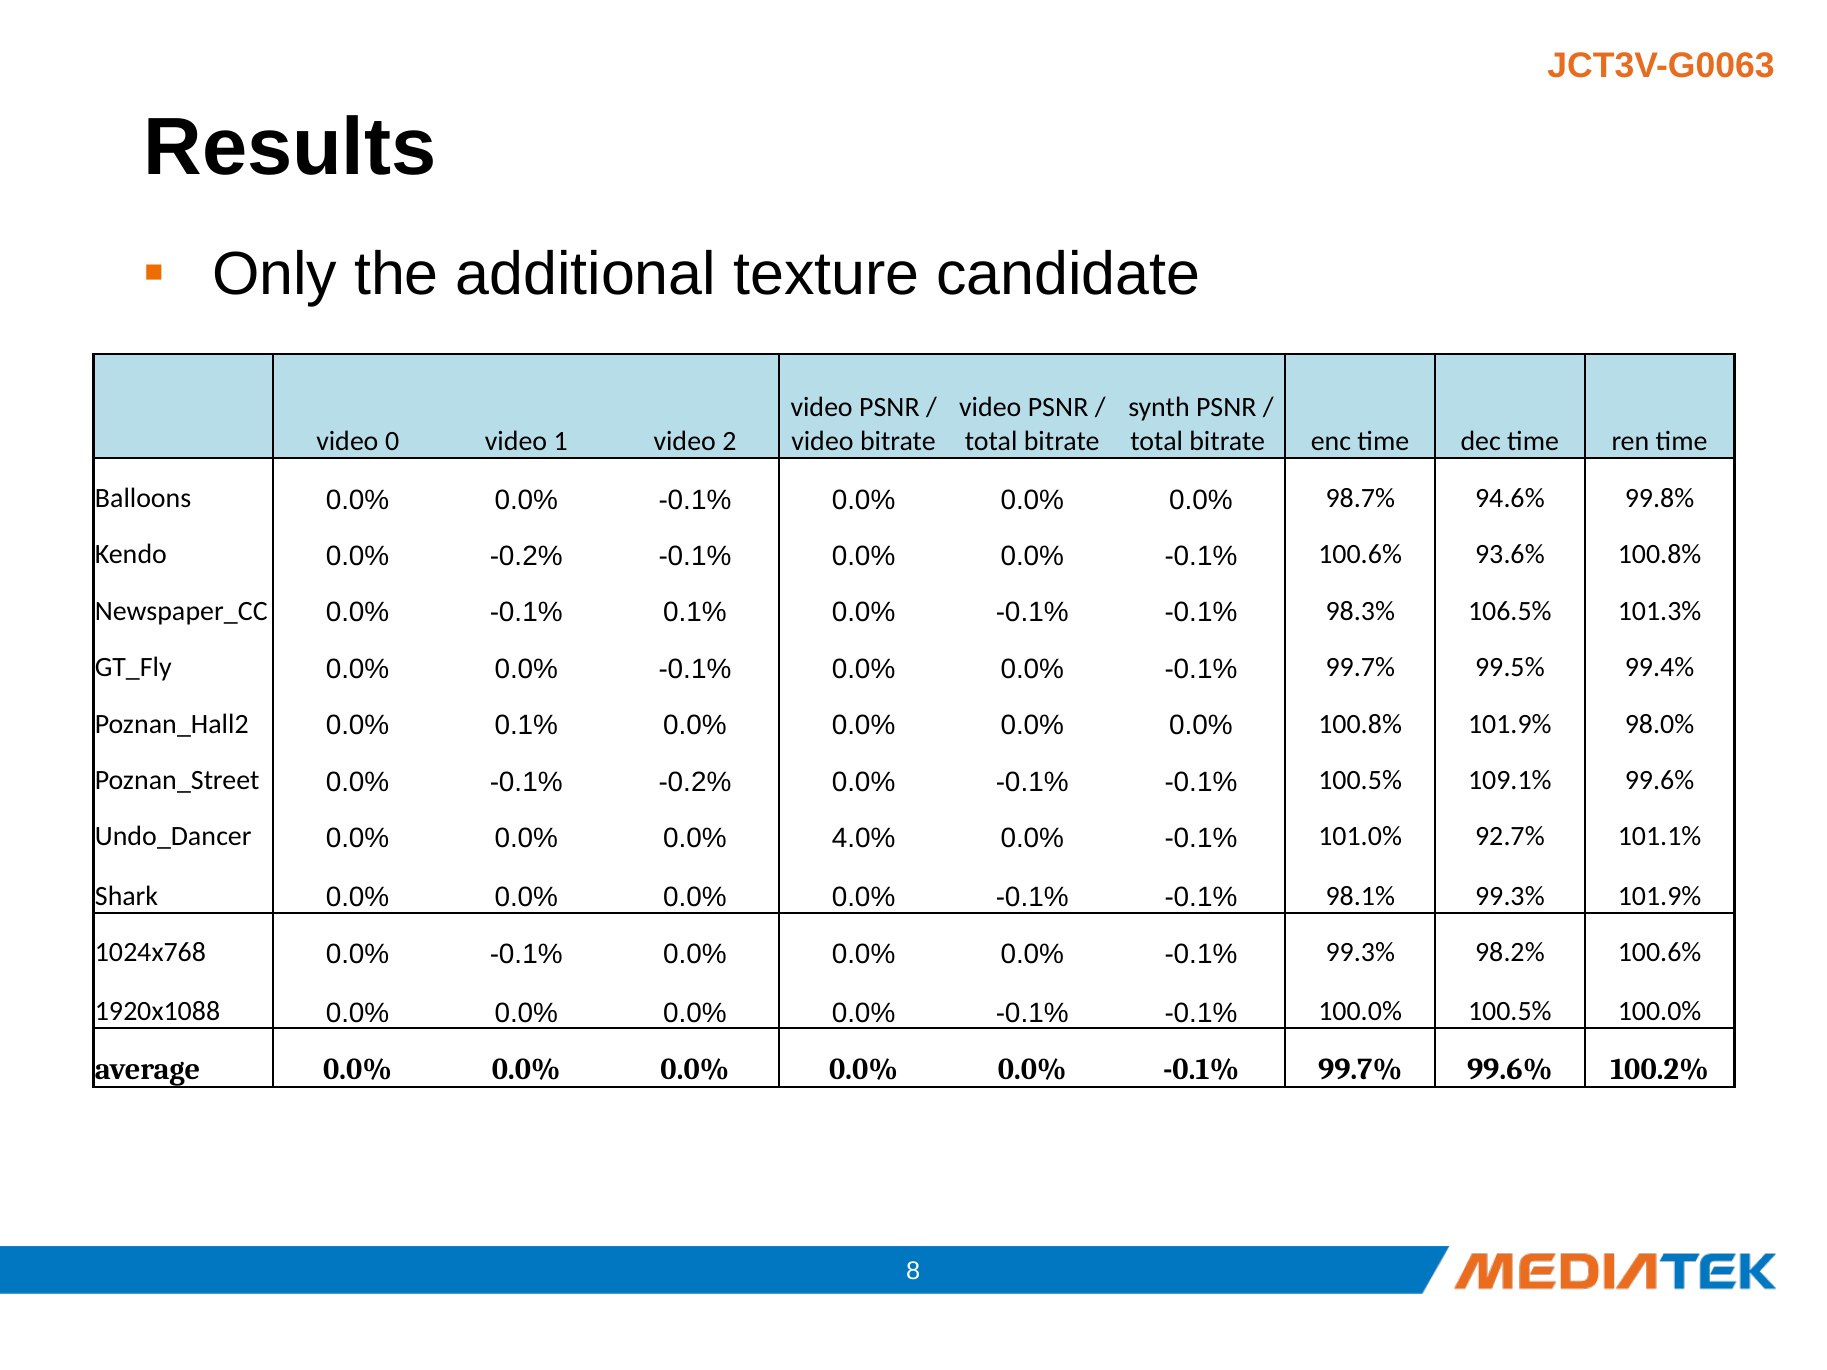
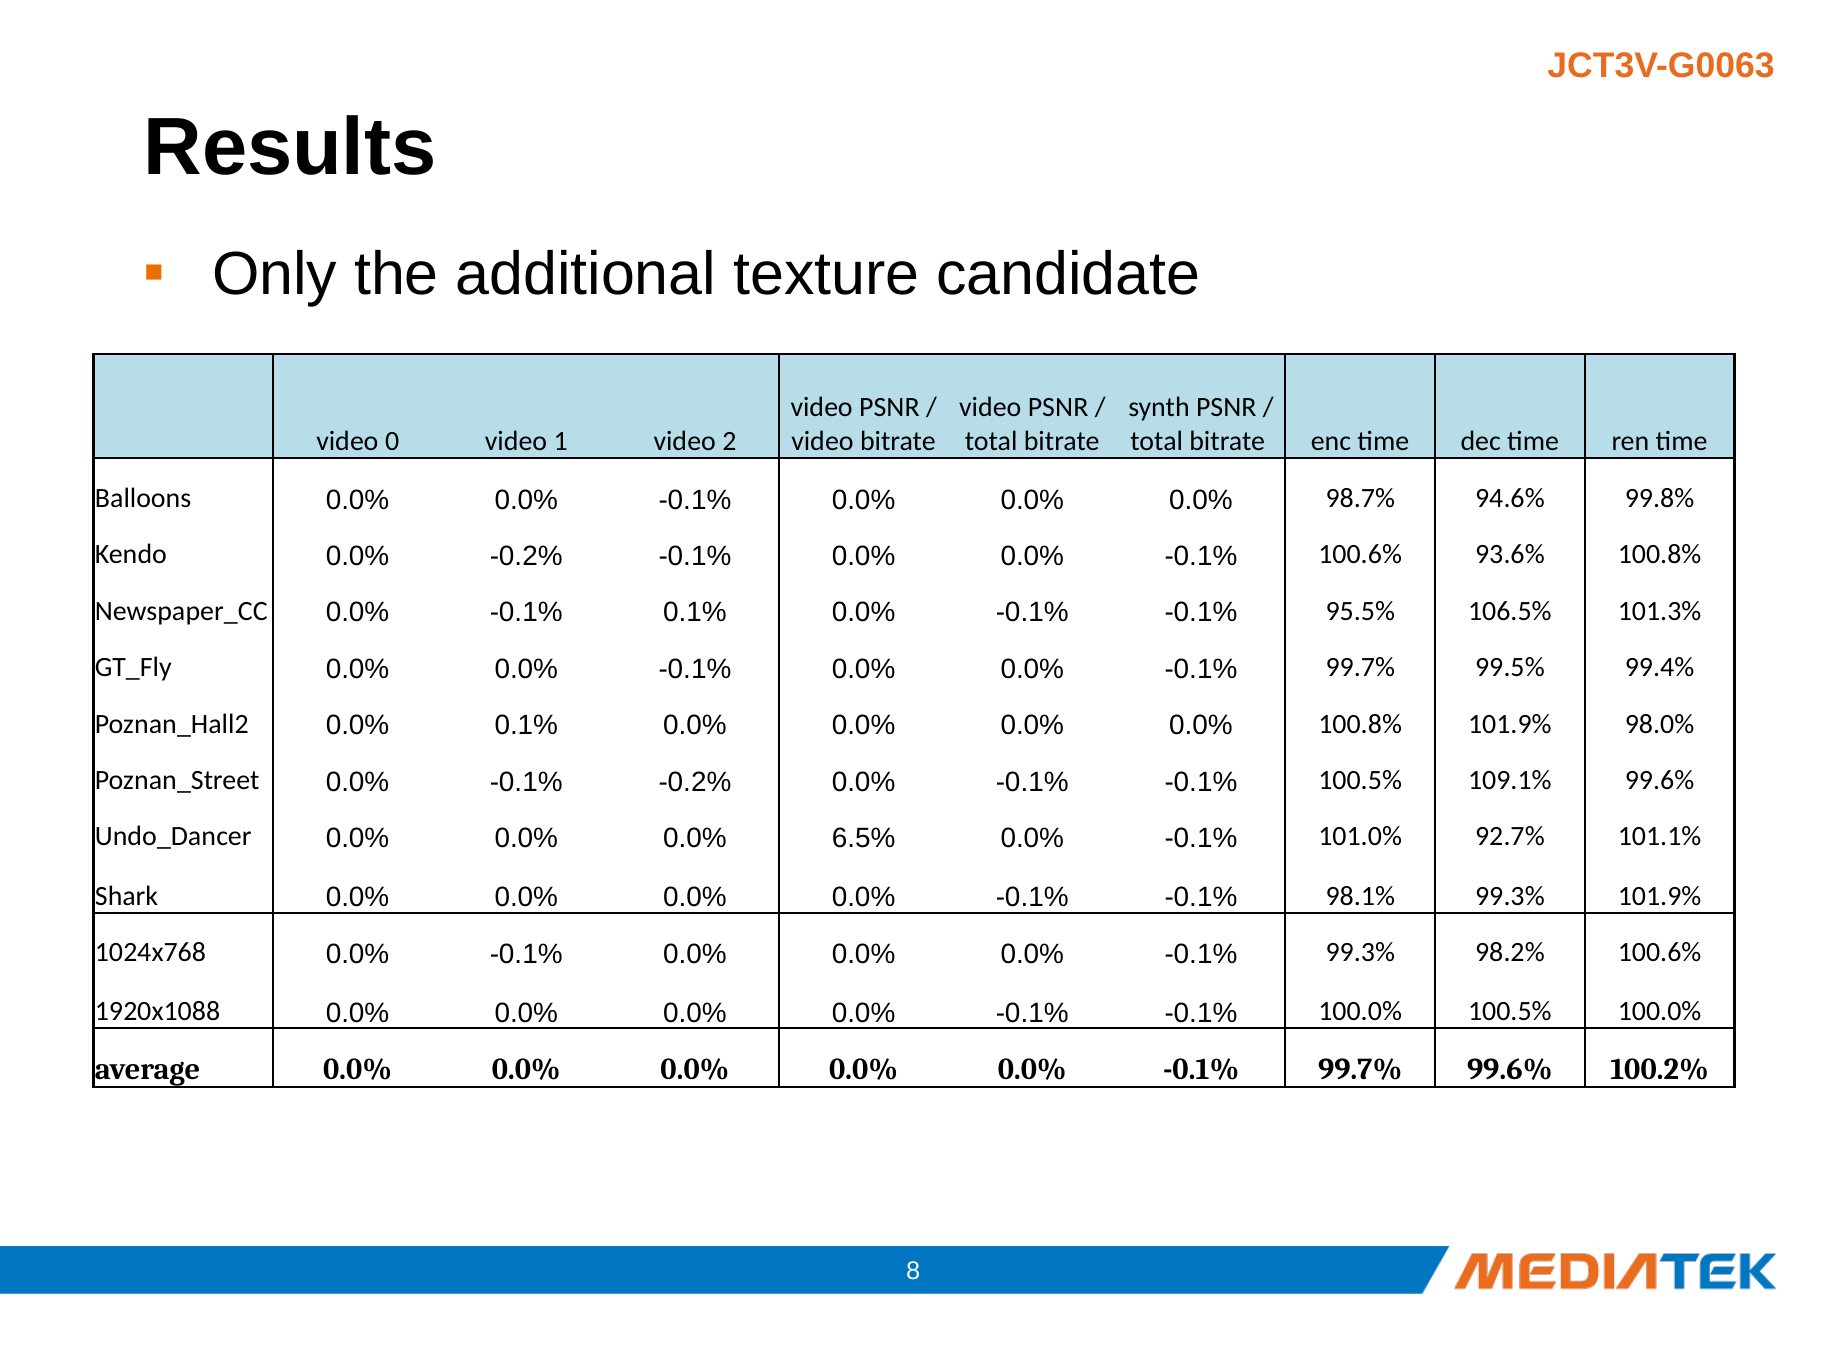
98.3%: 98.3% -> 95.5%
4.0%: 4.0% -> 6.5%
